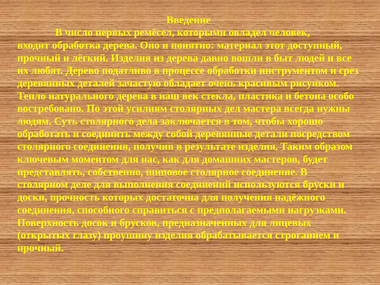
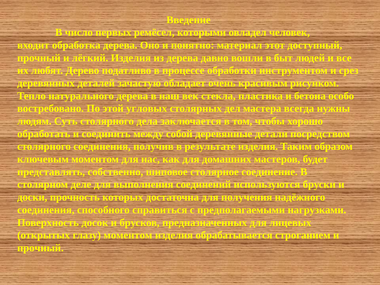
усилиям: усилиям -> угловых
глазу проушину: проушину -> моментом
